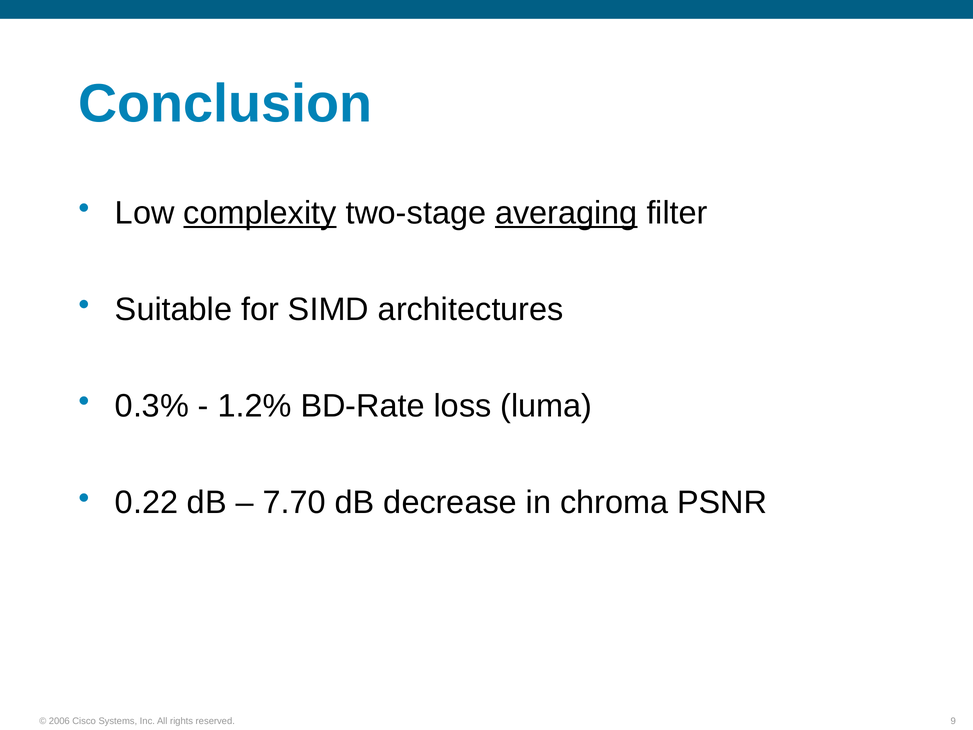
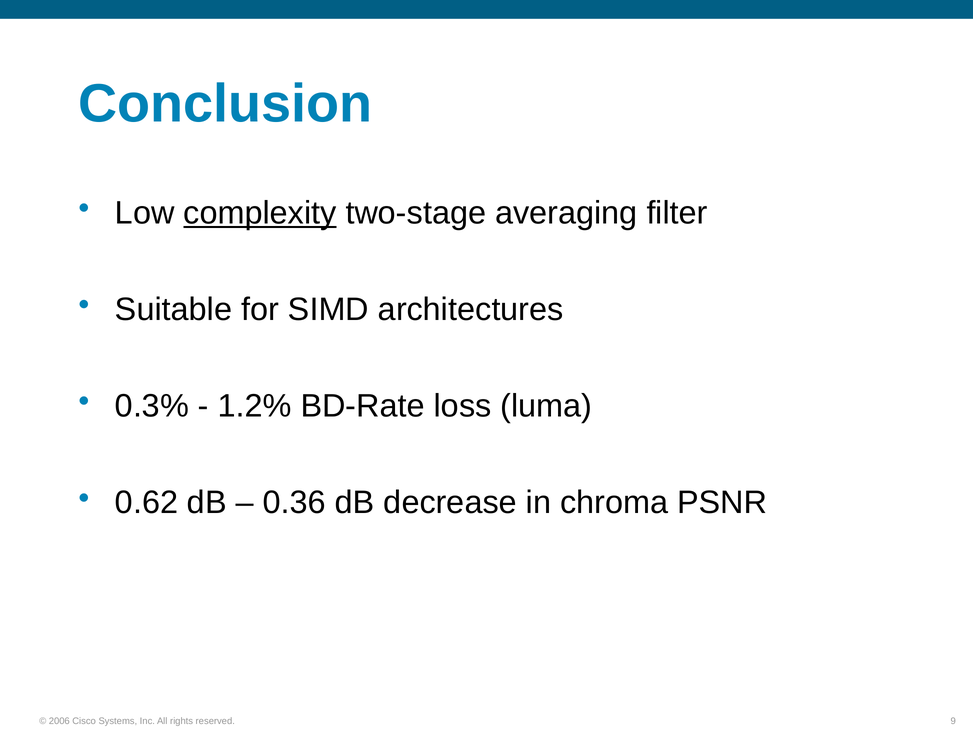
averaging underline: present -> none
0.22: 0.22 -> 0.62
7.70: 7.70 -> 0.36
